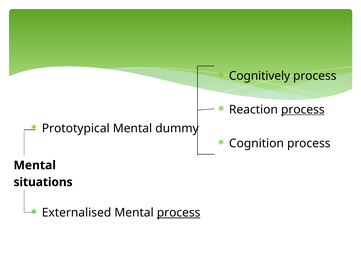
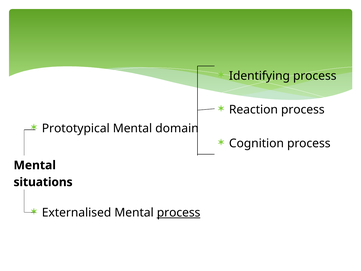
Cognitively: Cognitively -> Identifying
process at (303, 109) underline: present -> none
dummy: dummy -> domain
